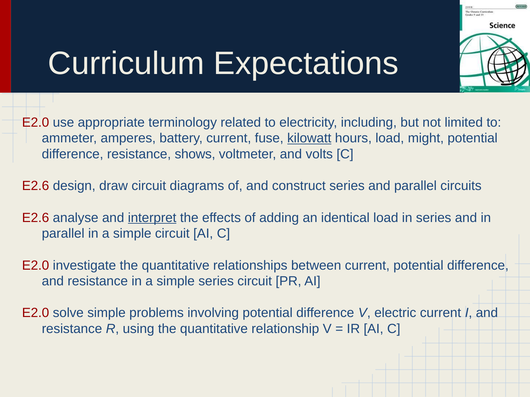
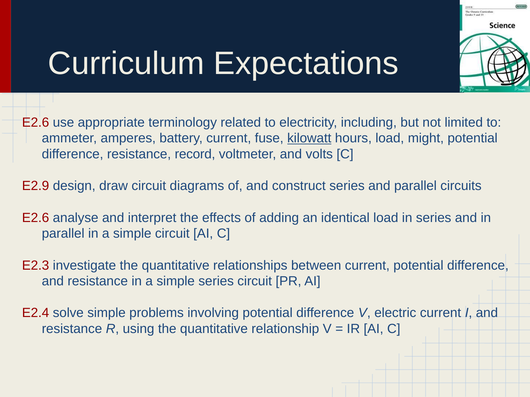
E2.0 at (36, 123): E2.0 -> E2.6
shows: shows -> record
E2.6 at (36, 186): E2.6 -> E2.9
interpret underline: present -> none
E2.0 at (36, 266): E2.0 -> E2.3
E2.0 at (36, 313): E2.0 -> E2.4
